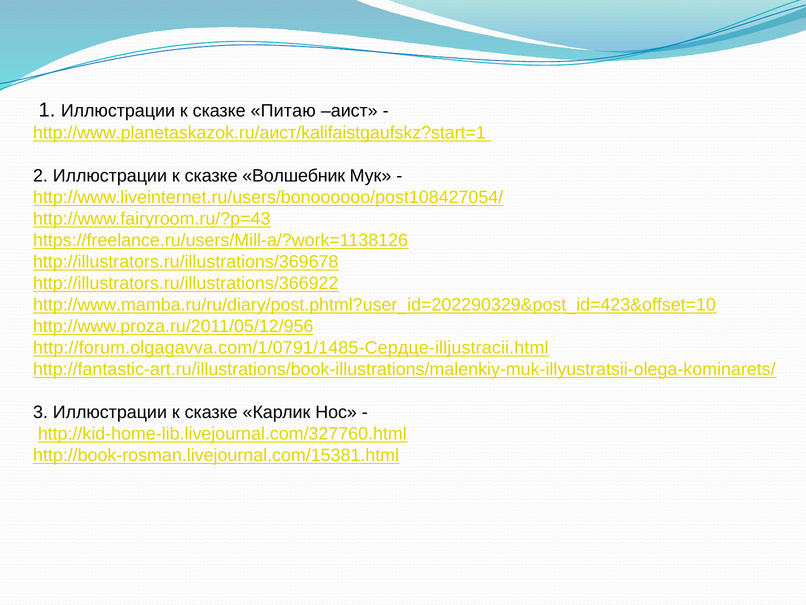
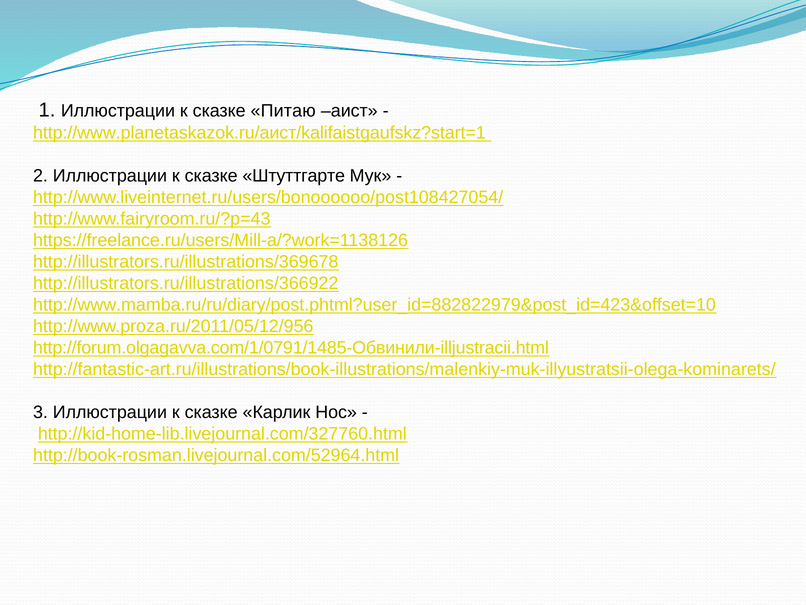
Волшебник: Волшебник -> Штуттгарте
http://www.mamba.ru/ru/diary/post.phtml?user_id=202290329&post_id=423&offset=10: http://www.mamba.ru/ru/diary/post.phtml?user_id=202290329&post_id=423&offset=10 -> http://www.mamba.ru/ru/diary/post.phtml?user_id=882822979&post_id=423&offset=10
http://forum.olgagavva.com/1/0791/1485-Сердце-illjustracii.html: http://forum.olgagavva.com/1/0791/1485-Сердце-illjustracii.html -> http://forum.olgagavva.com/1/0791/1485-Обвинили-illjustracii.html
http://book-rosman.livejournal.com/15381.html: http://book-rosman.livejournal.com/15381.html -> http://book-rosman.livejournal.com/52964.html
